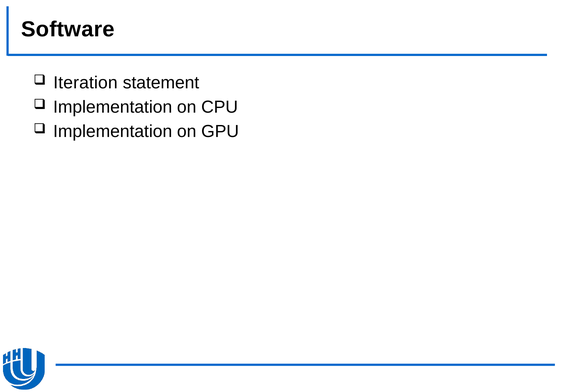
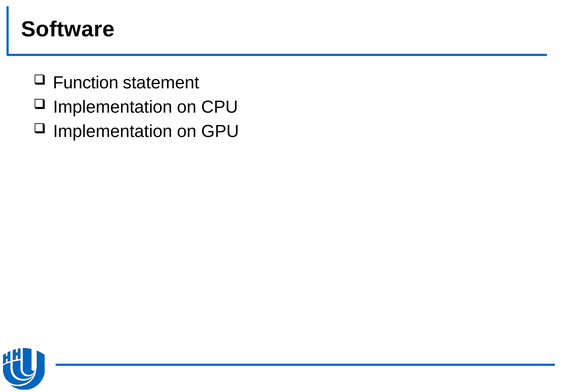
Iteration: Iteration -> Function
